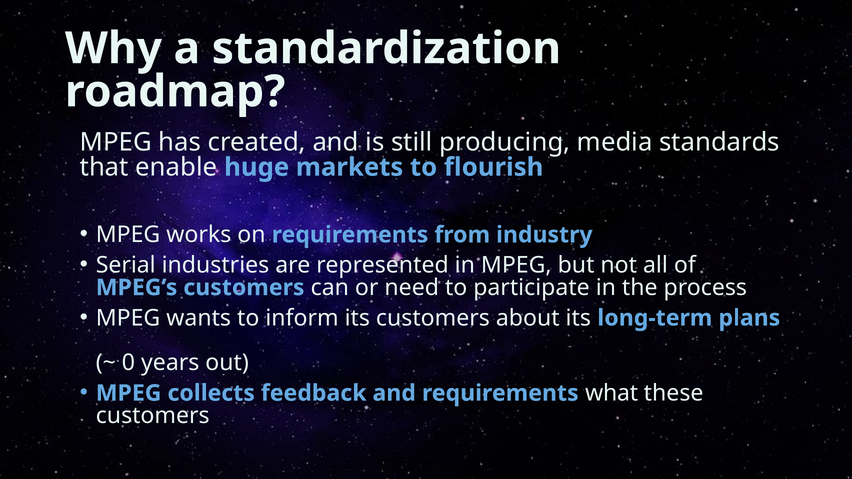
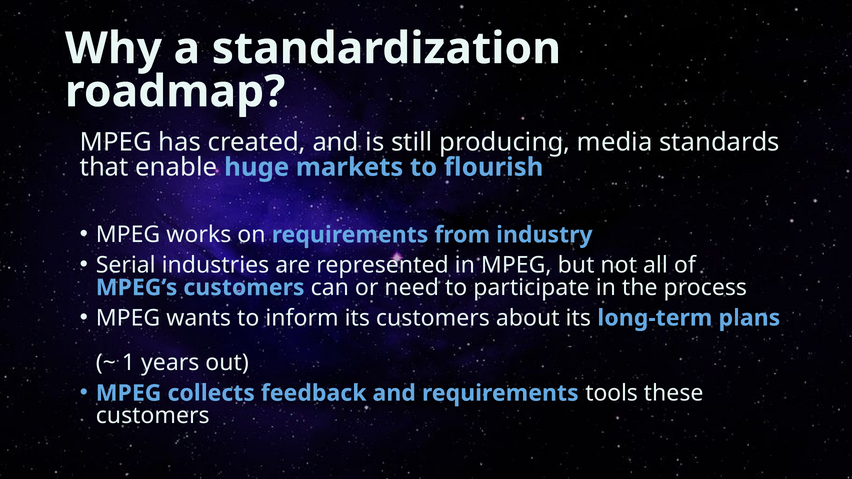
0: 0 -> 1
what: what -> tools
